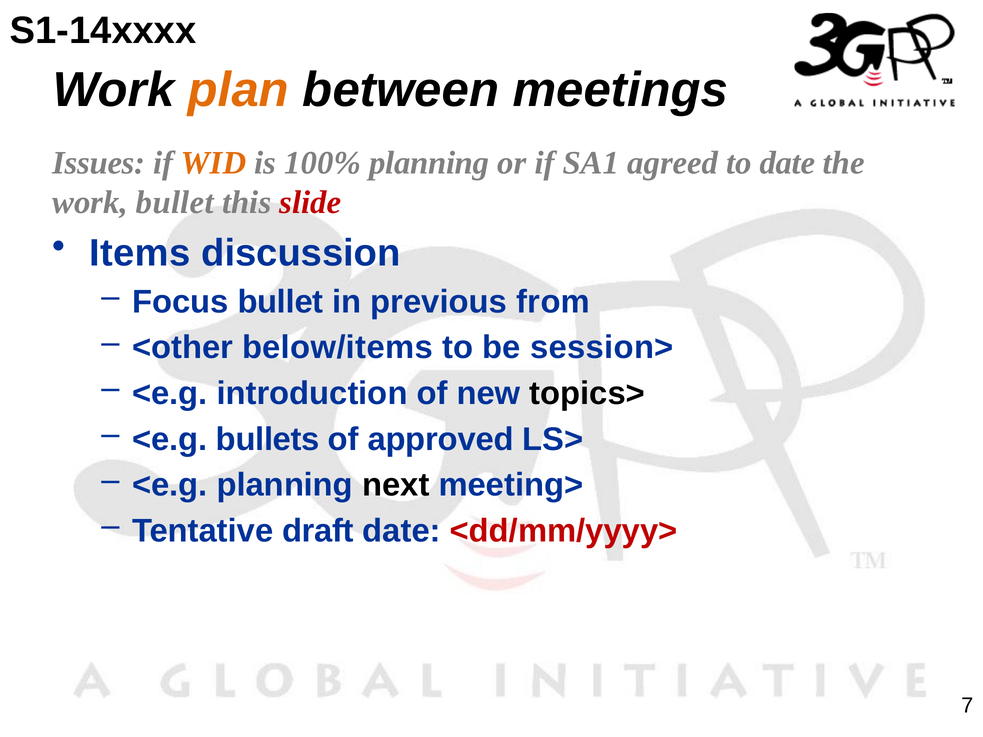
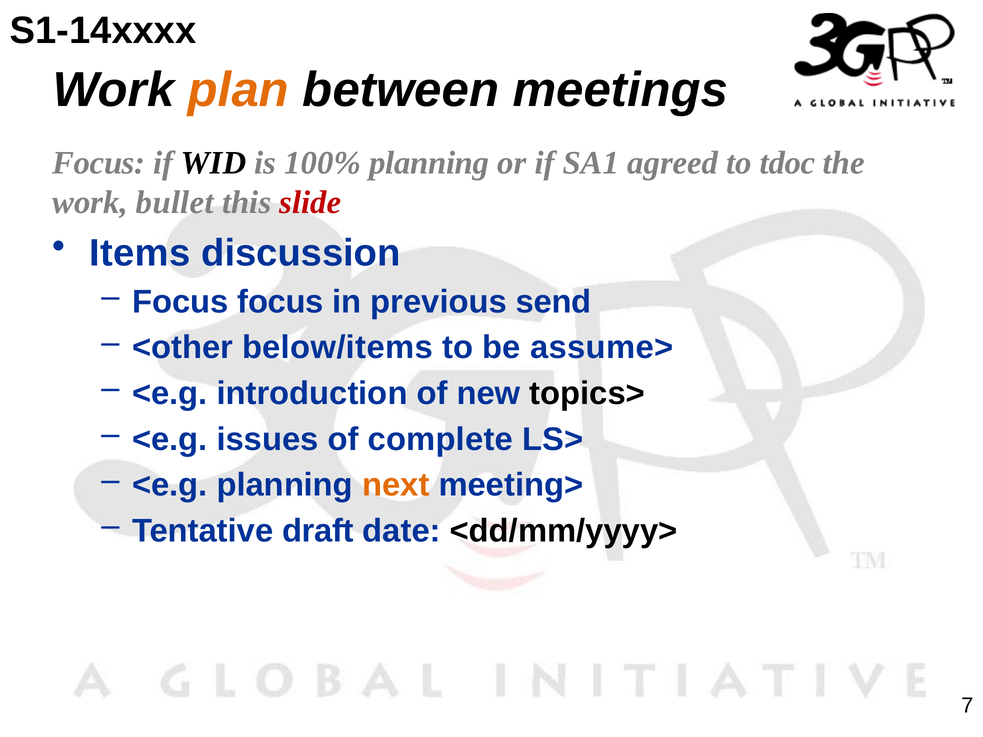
Issues at (99, 163): Issues -> Focus
WID colour: orange -> black
to date: date -> tdoc
Focus bullet: bullet -> focus
from: from -> send
session>: session> -> assume>
bullets: bullets -> issues
approved: approved -> complete
next colour: black -> orange
<dd/mm/yyyy> colour: red -> black
